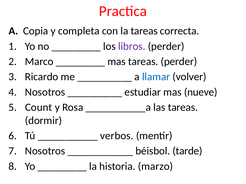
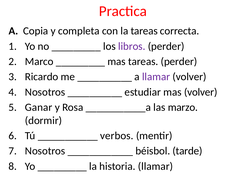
llamar at (156, 77) colour: blue -> purple
mas nueve: nueve -> volver
Count: Count -> Ganar
las tareas: tareas -> marzo
historia marzo: marzo -> llamar
